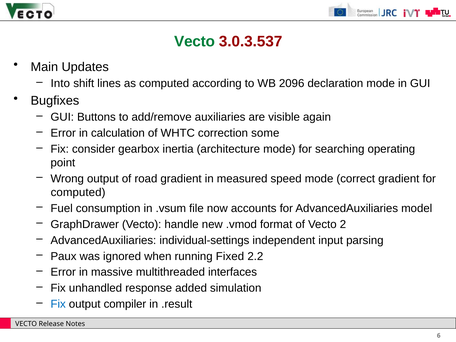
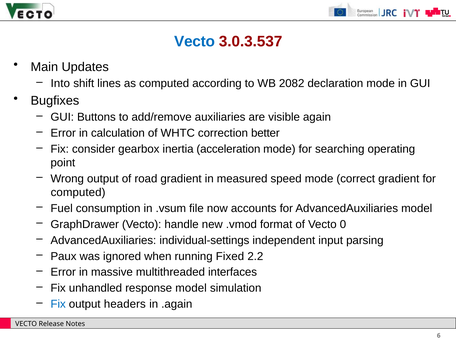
Vecto at (195, 42) colour: green -> blue
2096: 2096 -> 2082
some: some -> better
architecture: architecture -> acceleration
2: 2 -> 0
response added: added -> model
compiler: compiler -> headers
.result: .result -> .again
